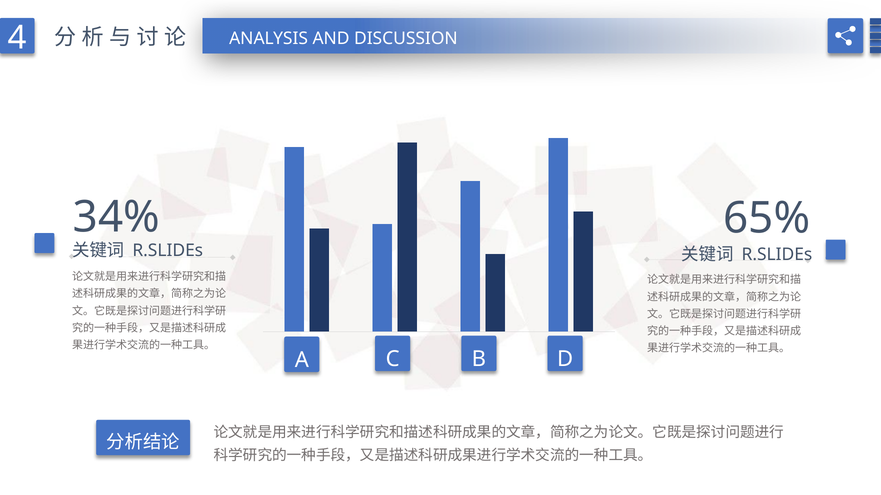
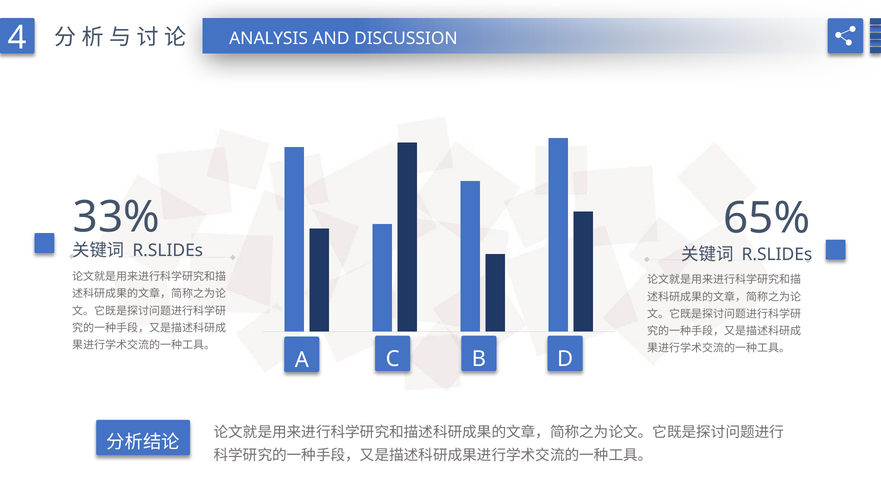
34%: 34% -> 33%
